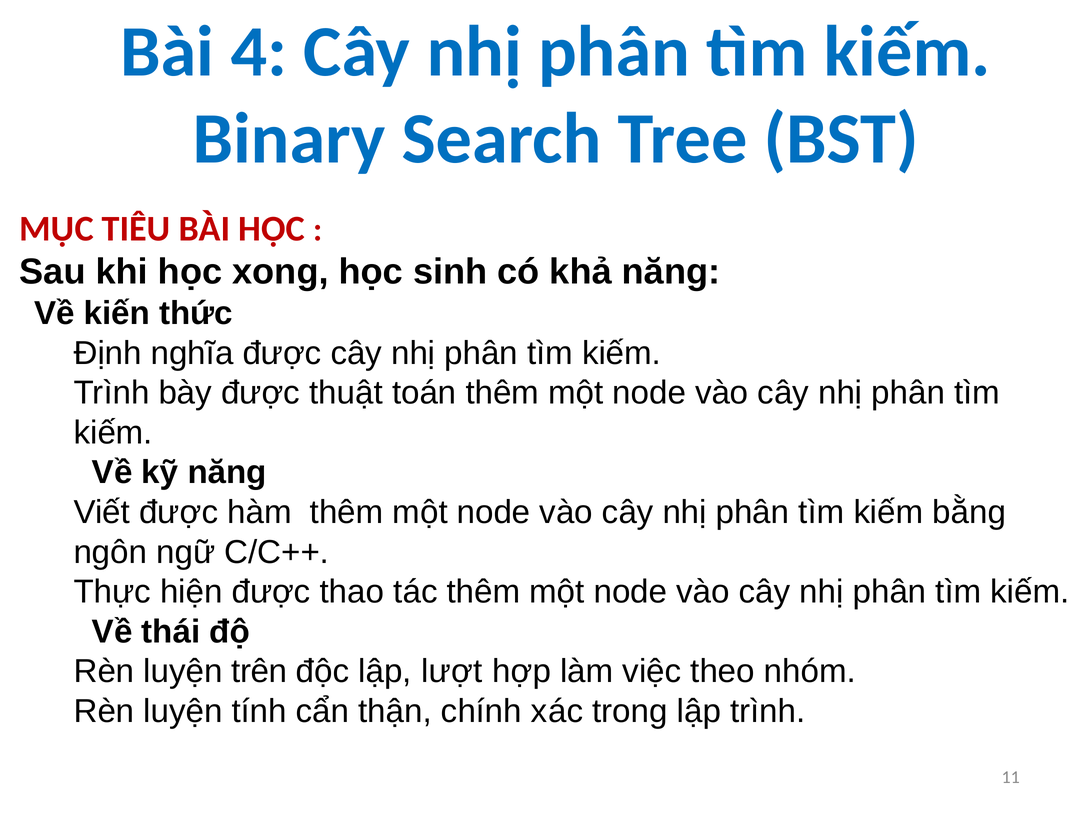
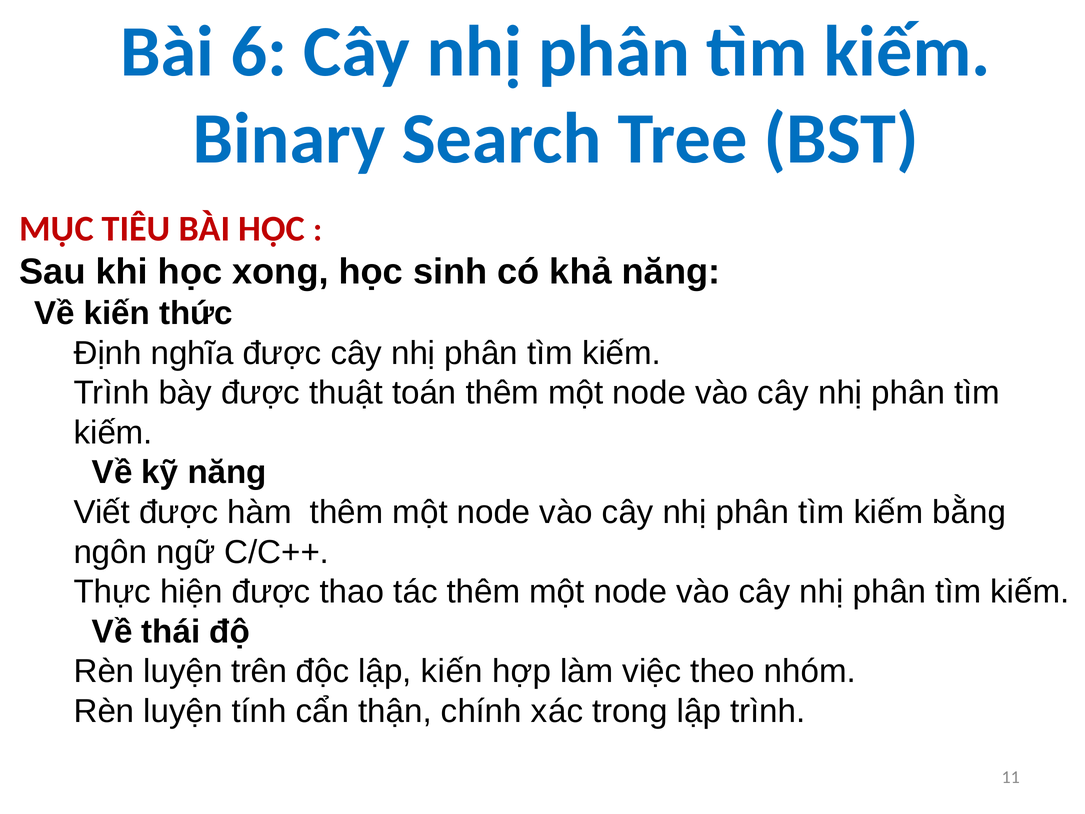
4: 4 -> 6
lập lượt: lượt -> kiến
